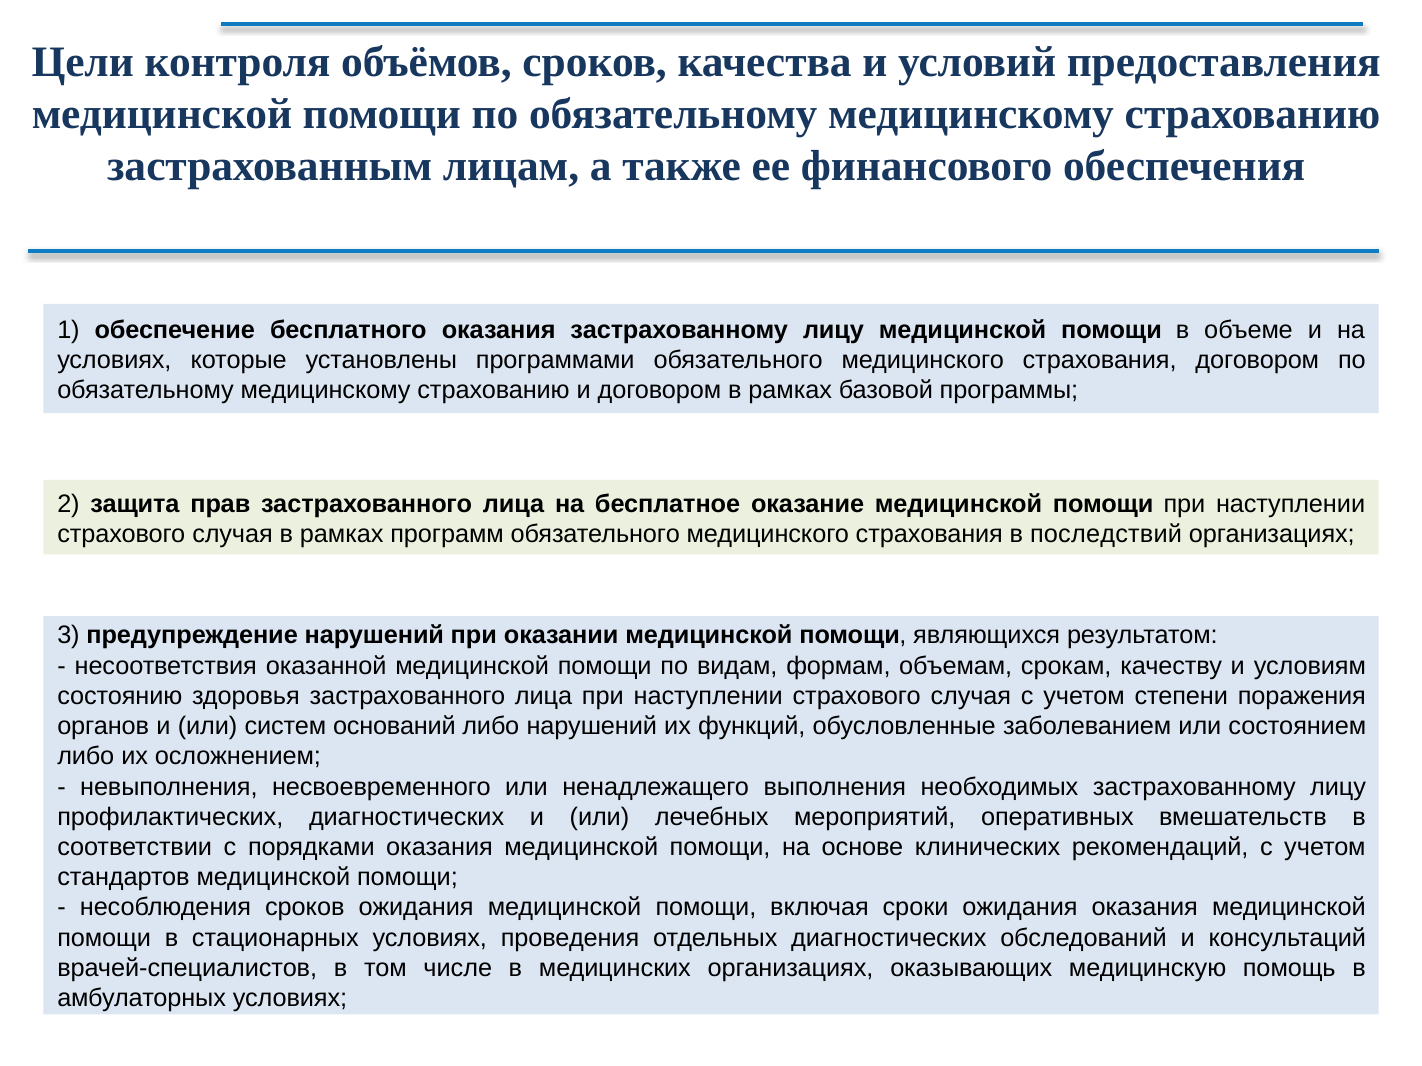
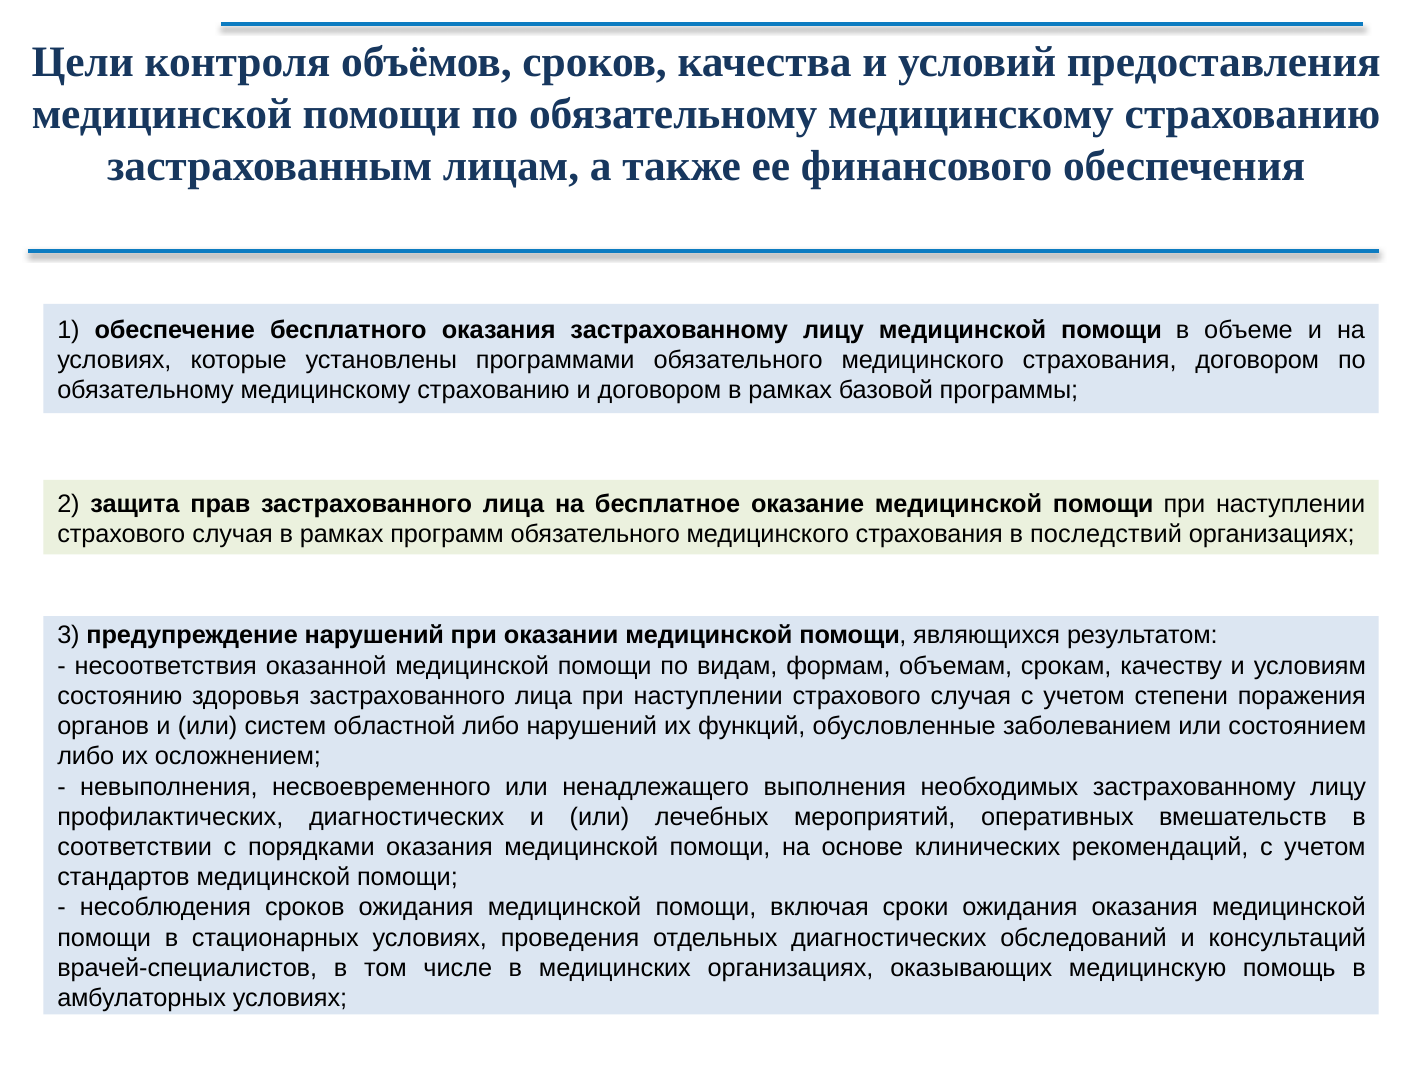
оснований: оснований -> областной
